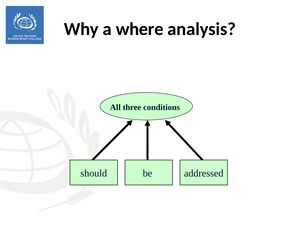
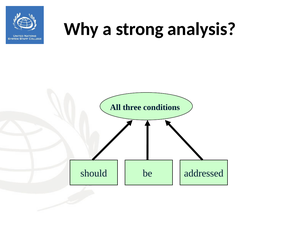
where: where -> strong
